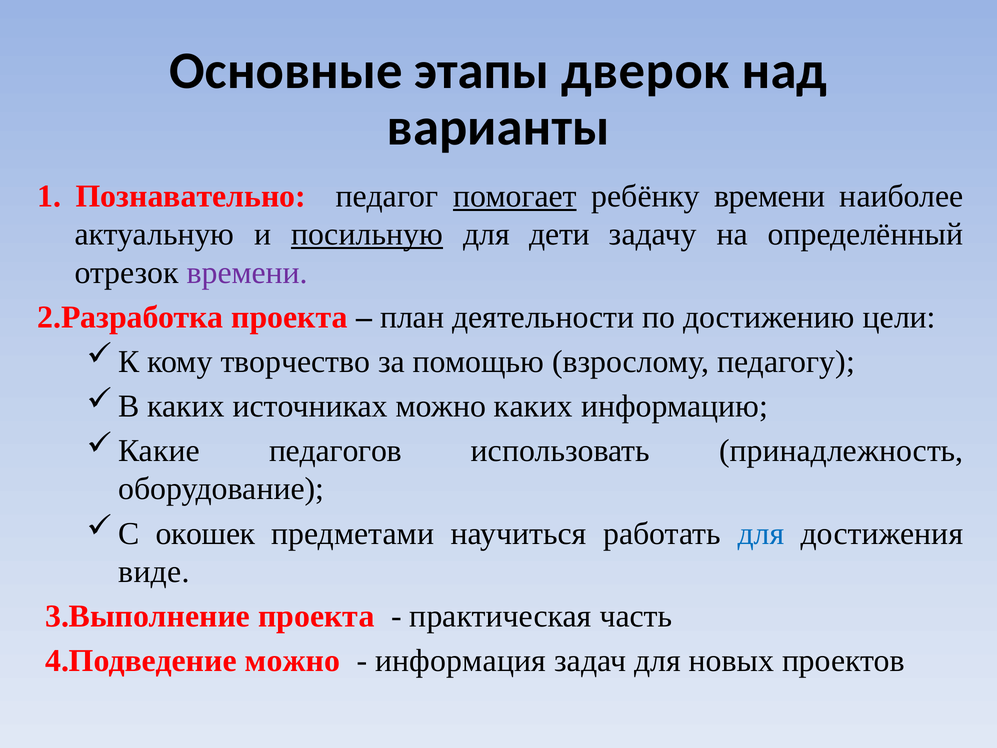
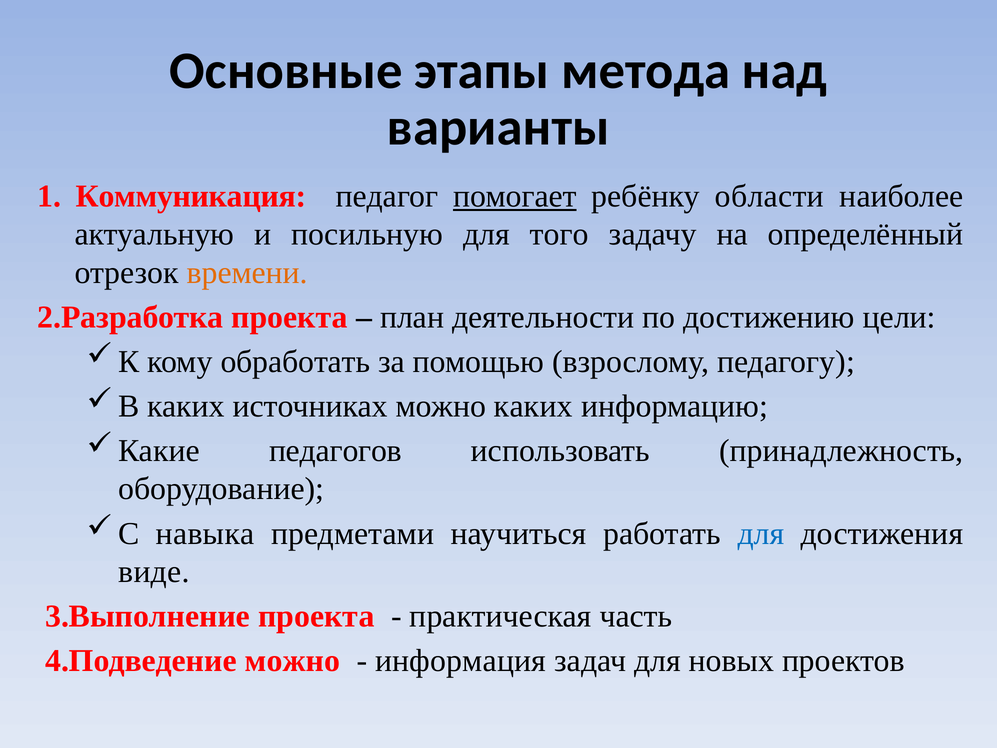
дверок: дверок -> метода
Познавательно: Познавательно -> Коммуникация
ребёнку времени: времени -> области
посильную underline: present -> none
дети: дети -> того
времени at (247, 272) colour: purple -> orange
творчество: творчество -> обработать
окошек: окошек -> навыка
